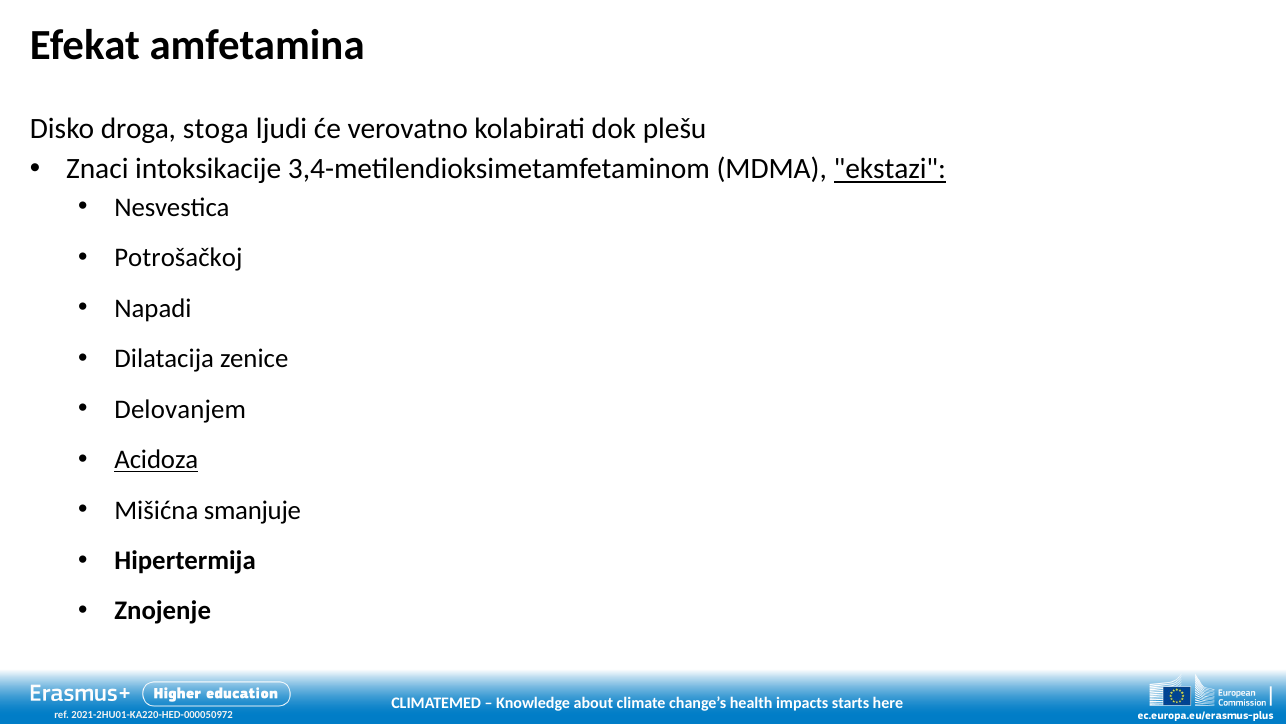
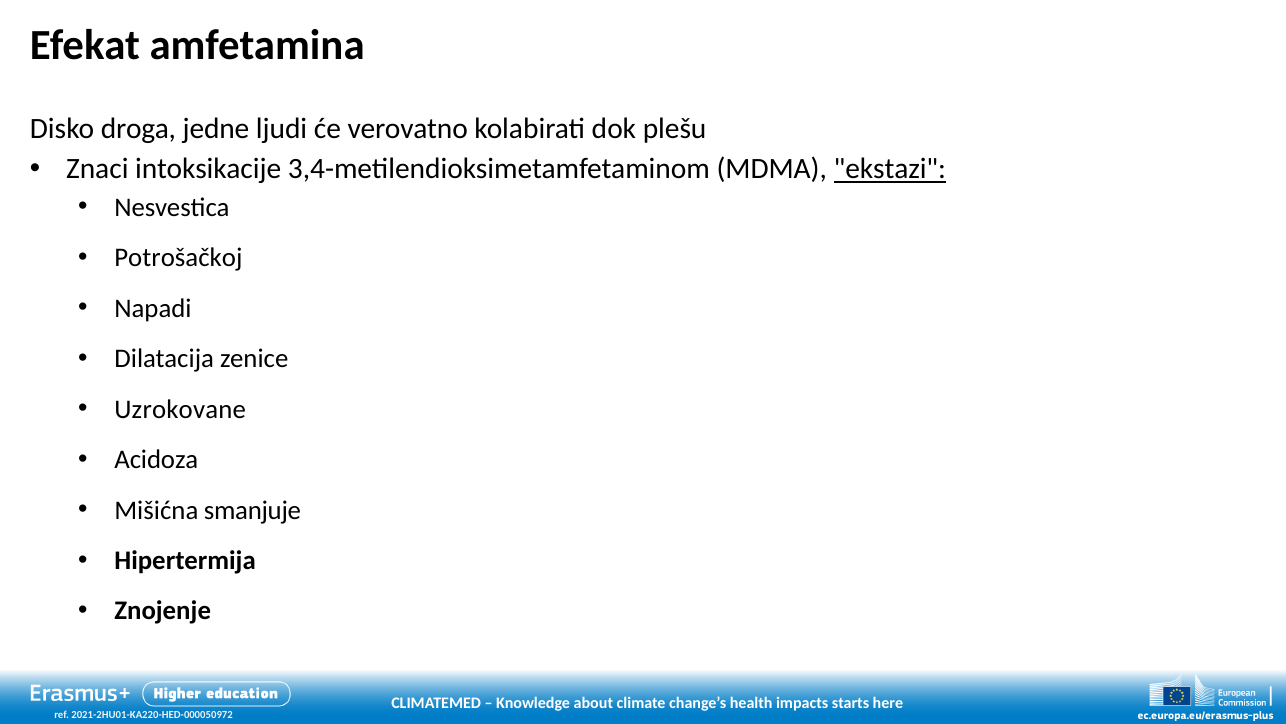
stoga: stoga -> jedne
Delovanjem: Delovanjem -> Uzrokovane
Acidoza underline: present -> none
